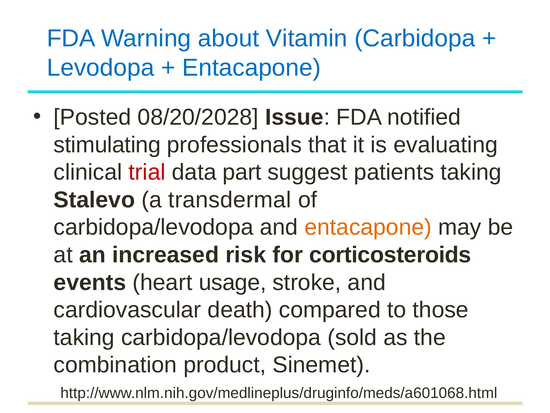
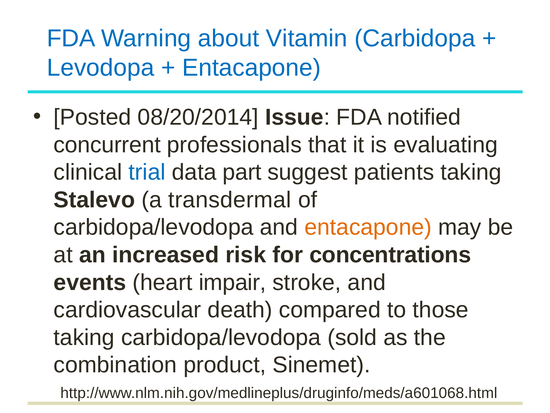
08/20/2028: 08/20/2028 -> 08/20/2014
stimulating: stimulating -> concurrent
trial colour: red -> blue
corticosteroids: corticosteroids -> concentrations
usage: usage -> impair
